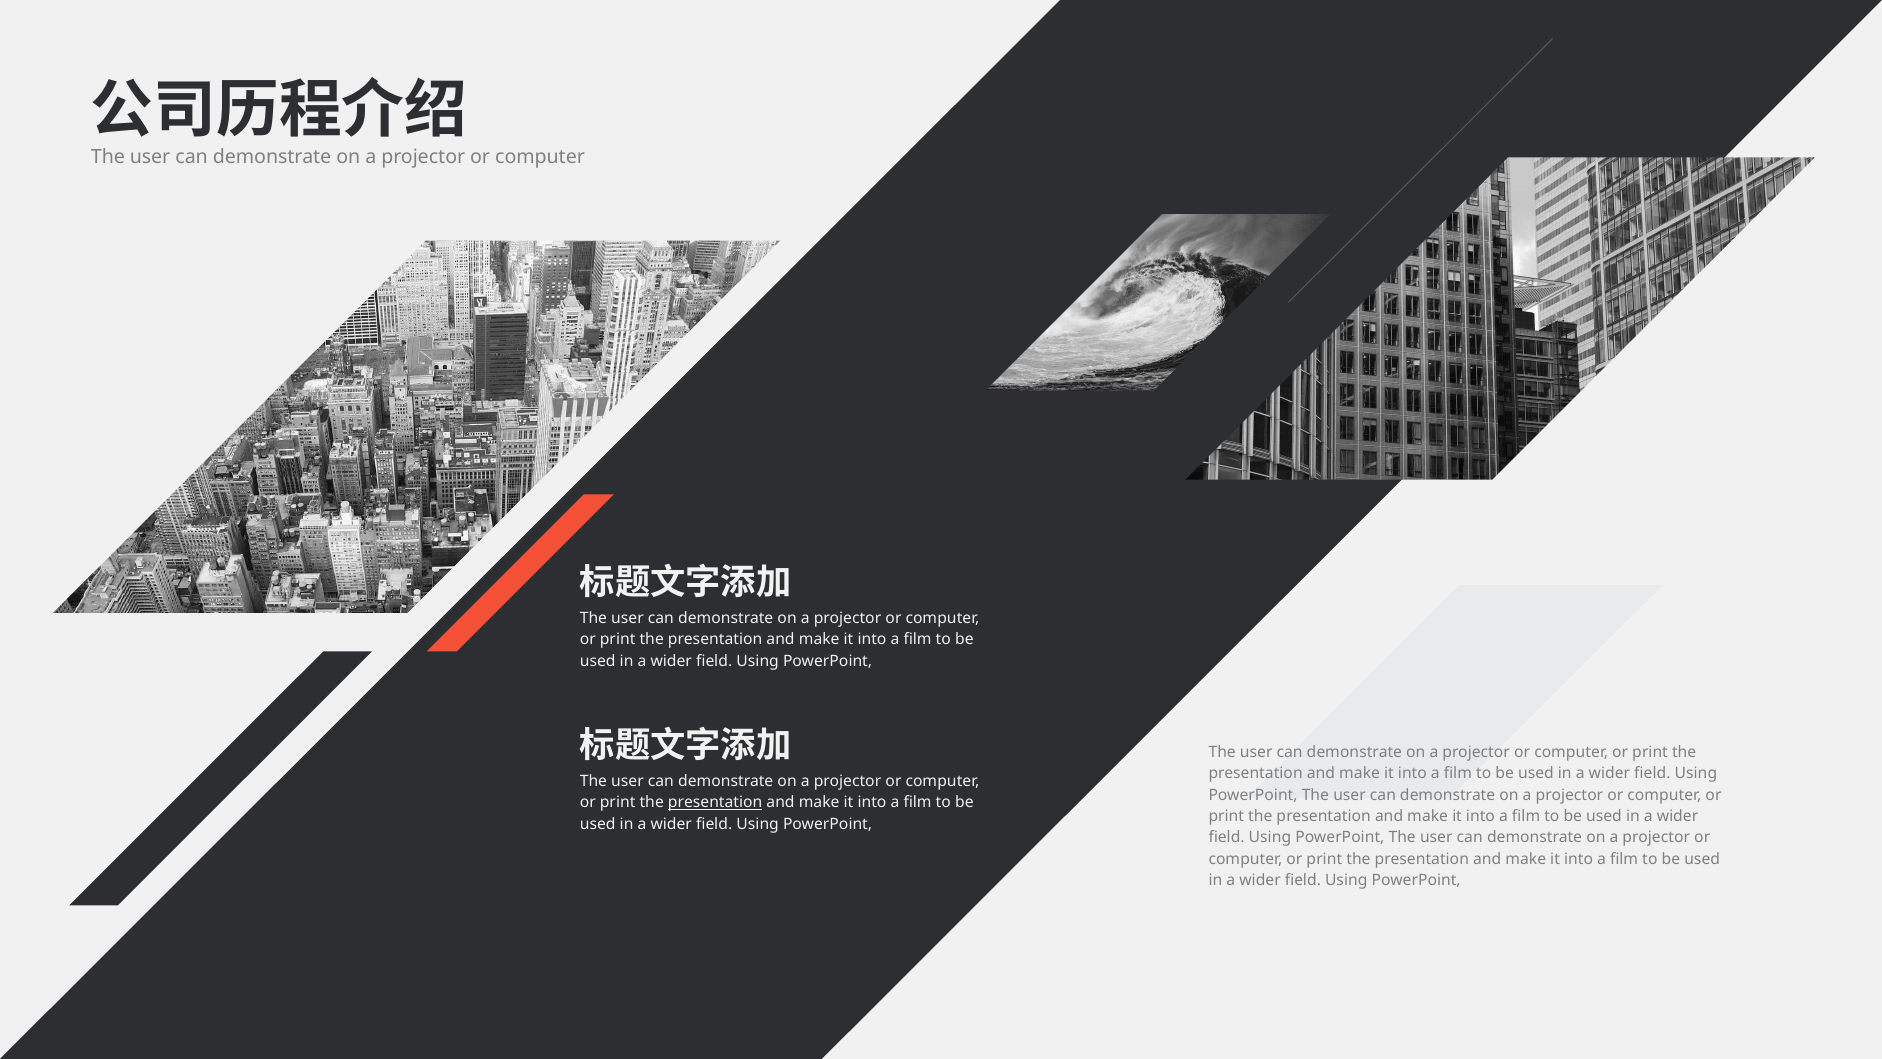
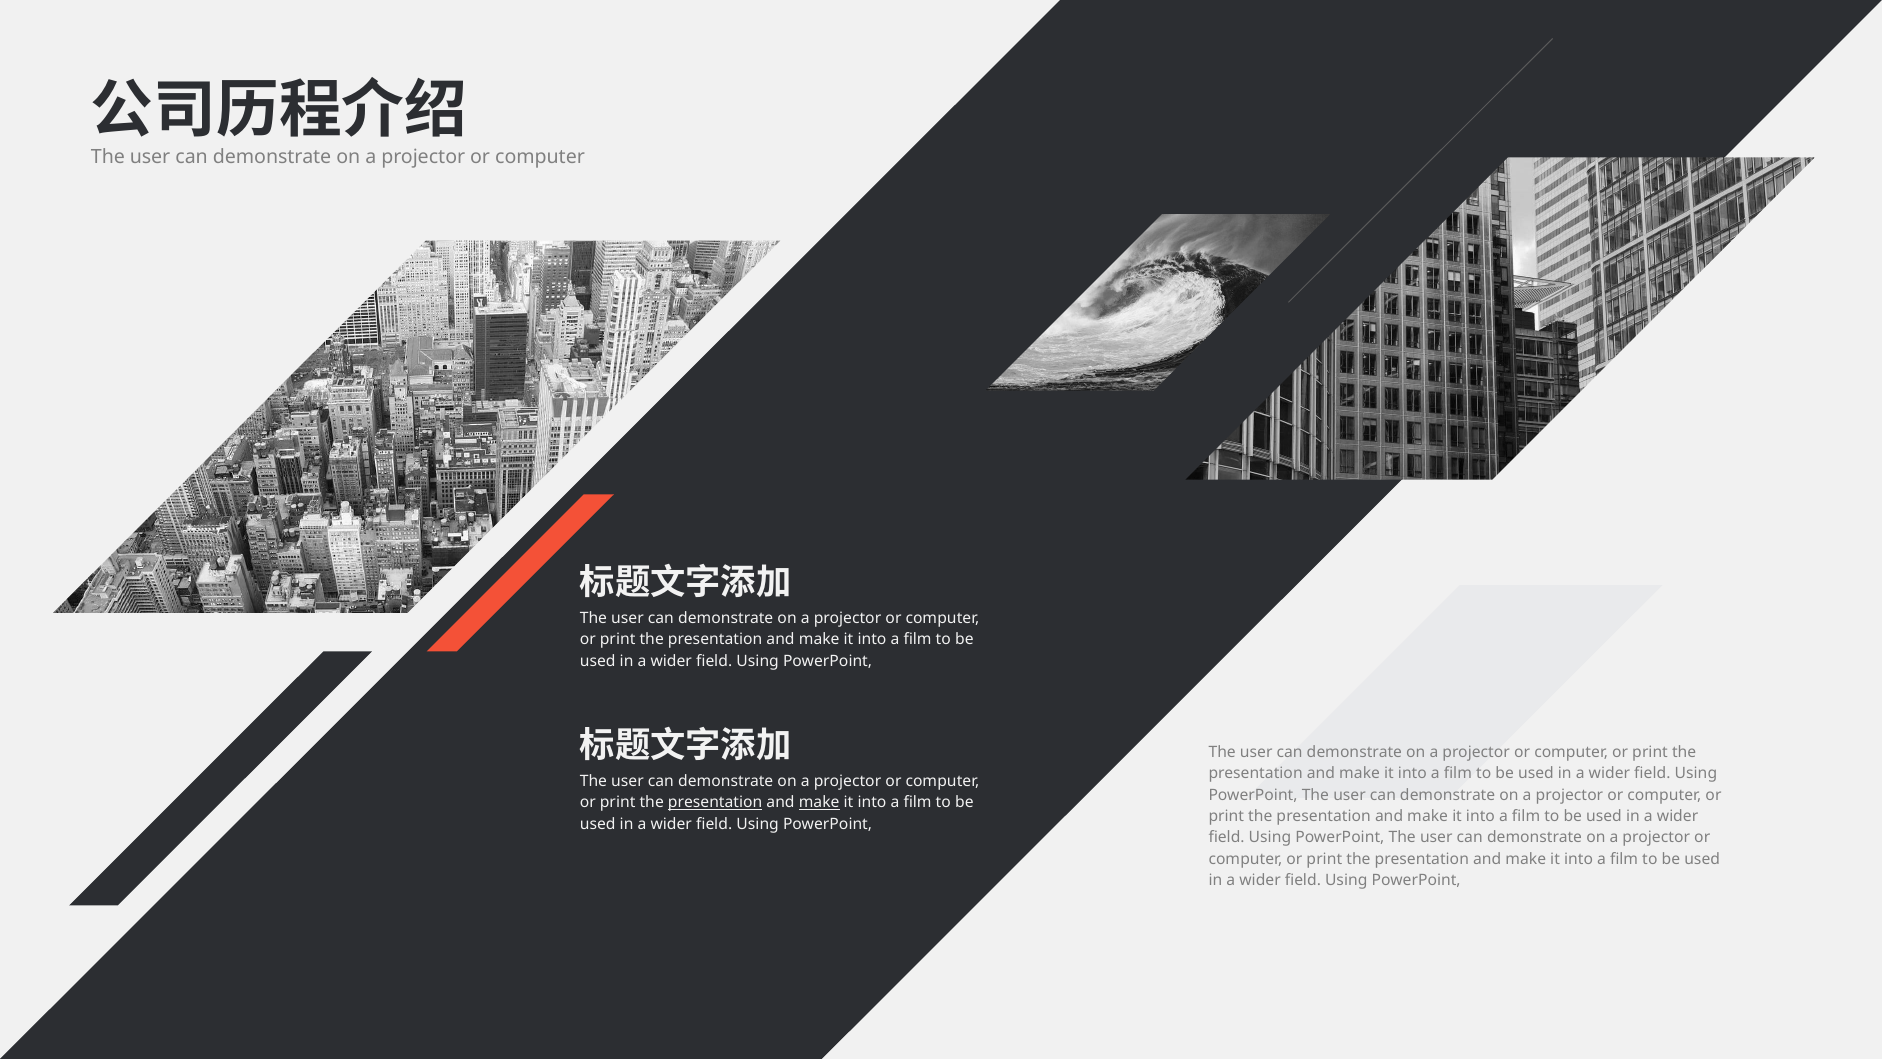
make at (819, 802) underline: none -> present
